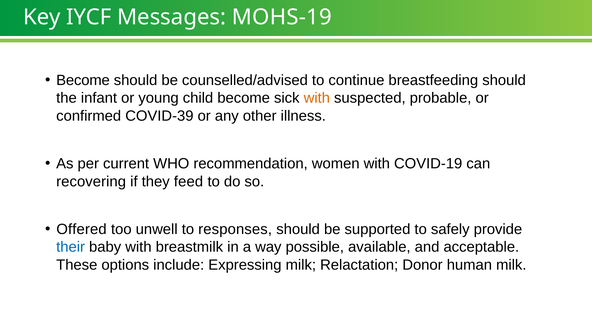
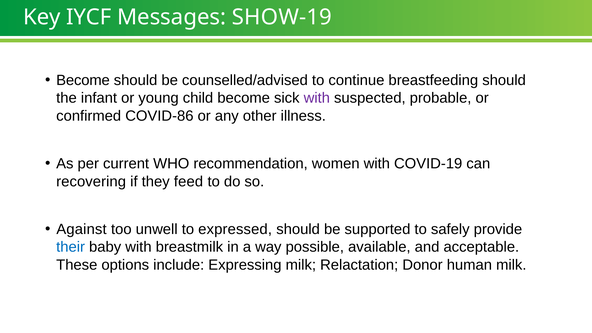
MOHS-19: MOHS-19 -> SHOW-19
with at (317, 98) colour: orange -> purple
COVID-39: COVID-39 -> COVID-86
Offered: Offered -> Against
responses: responses -> expressed
